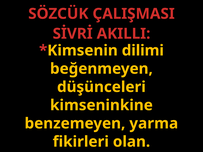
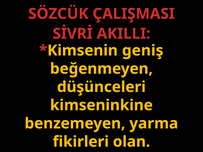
dilimi: dilimi -> geniş
